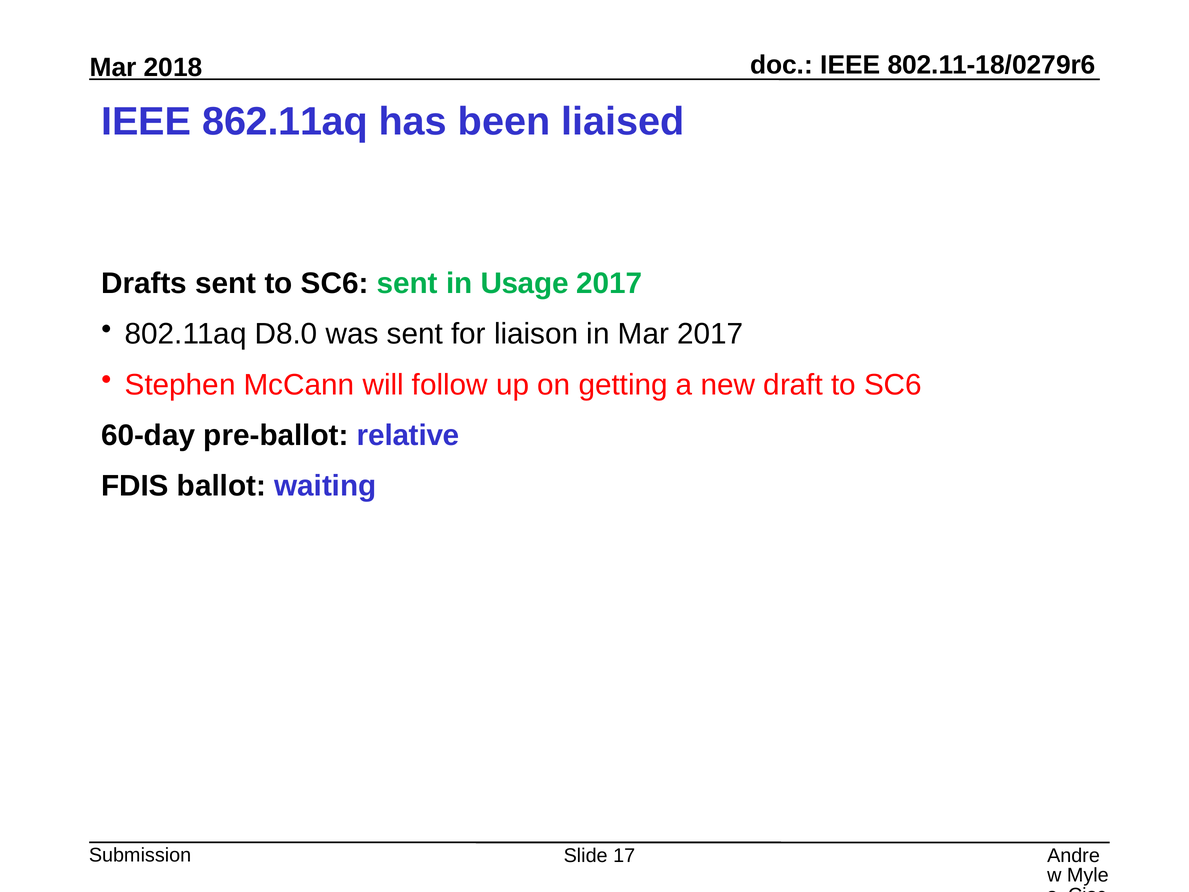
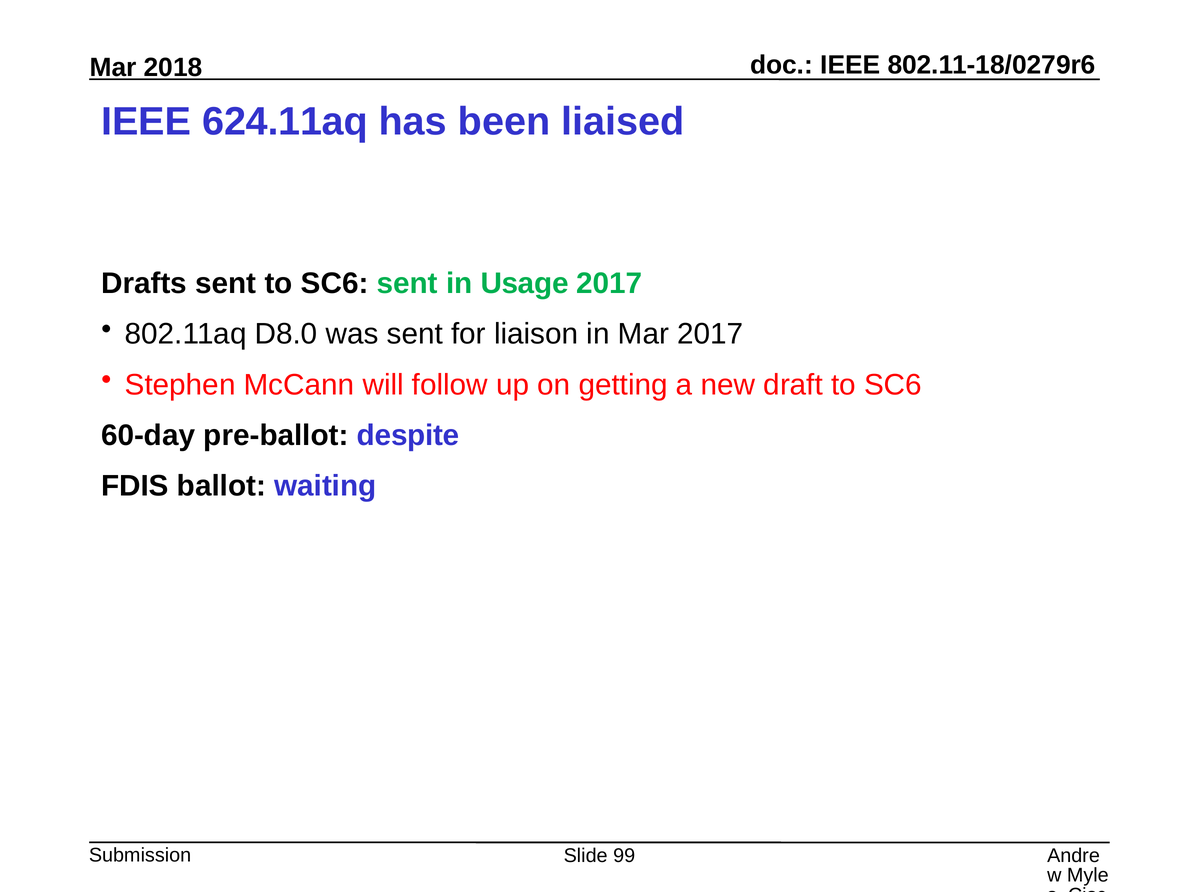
862.11aq: 862.11aq -> 624.11aq
relative: relative -> despite
17: 17 -> 99
